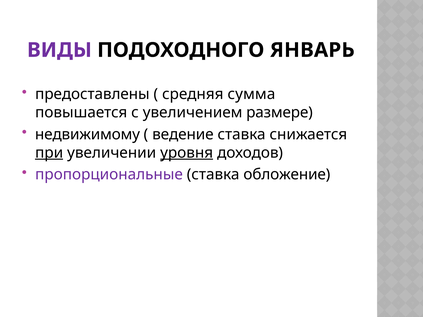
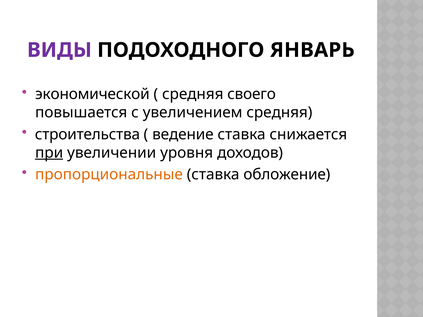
предоставлены: предоставлены -> экономической
сумма: сумма -> своего
увеличением размере: размере -> средняя
недвижимому: недвижимому -> строительства
уровня underline: present -> none
пропорциональные colour: purple -> orange
